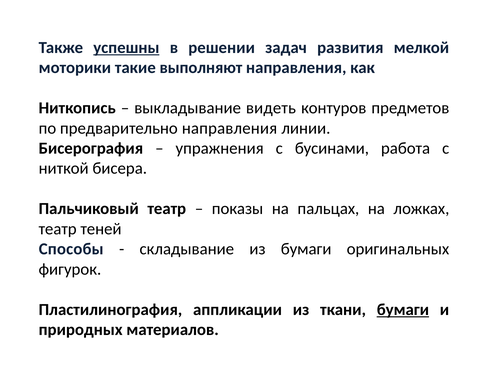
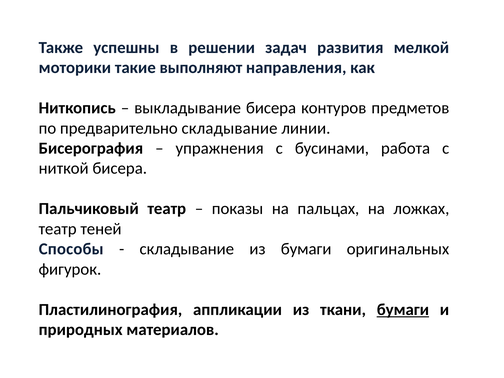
успешны underline: present -> none
выкладывание видеть: видеть -> бисера
предварительно направления: направления -> складывание
